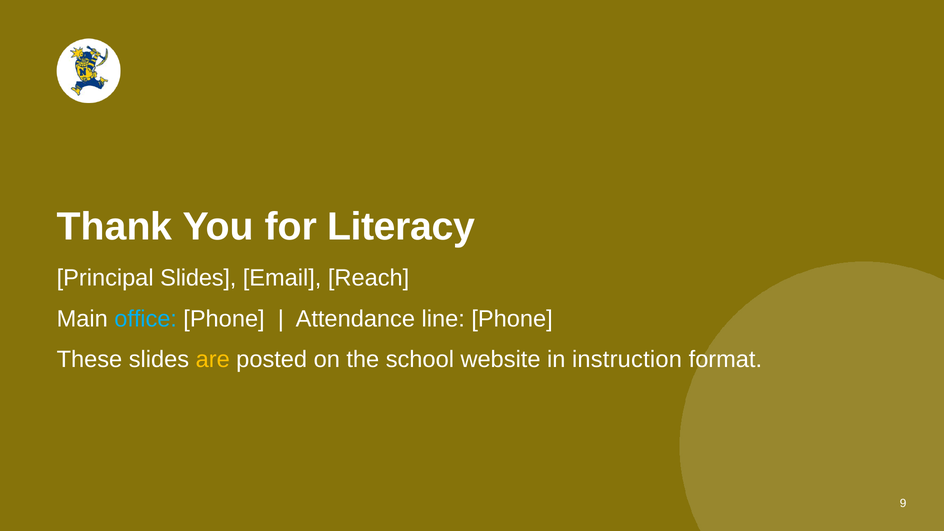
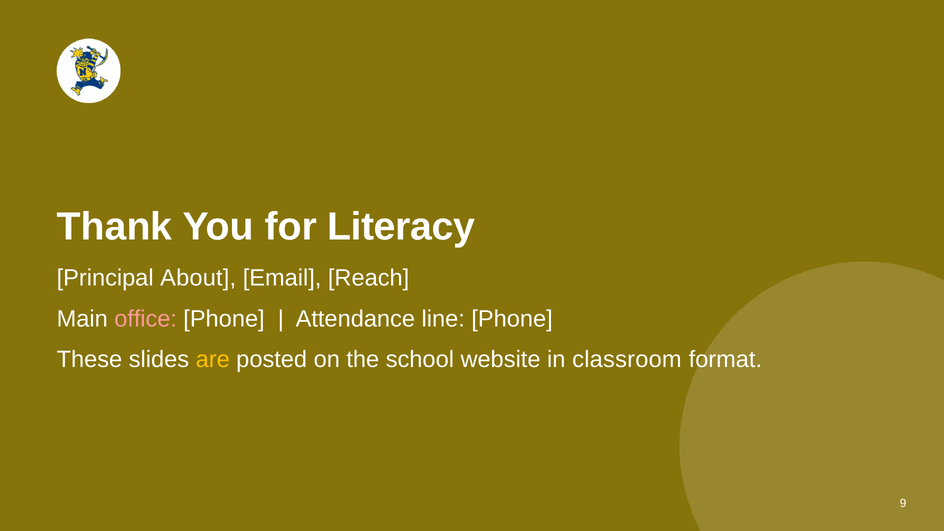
Principal Slides: Slides -> About
office colour: light blue -> pink
instruction: instruction -> classroom
